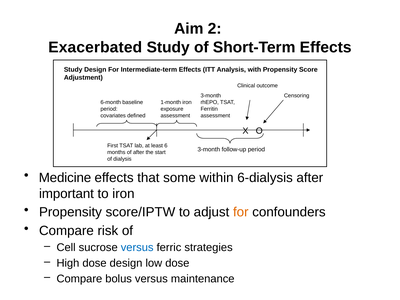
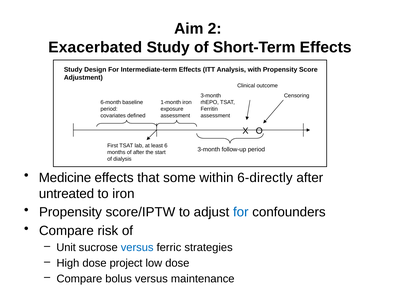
6-dialysis: 6-dialysis -> 6-directly
important: important -> untreated
for at (241, 212) colour: orange -> blue
Cell: Cell -> Unit
dose design: design -> project
